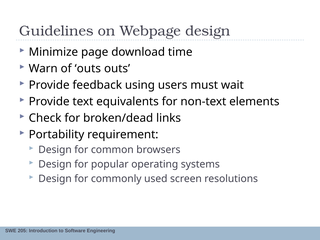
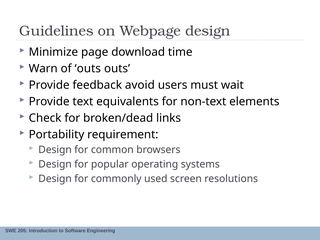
using: using -> avoid
